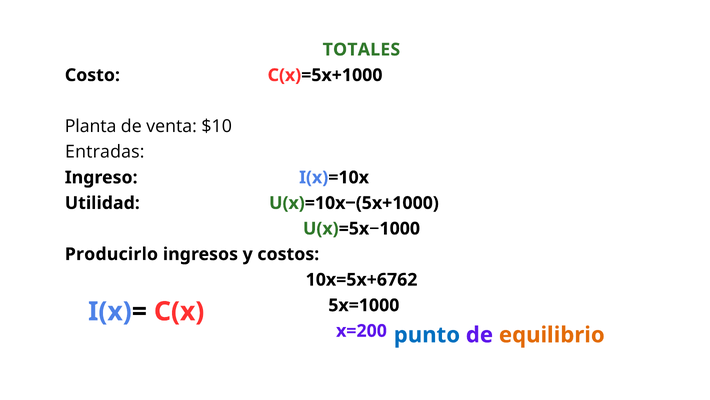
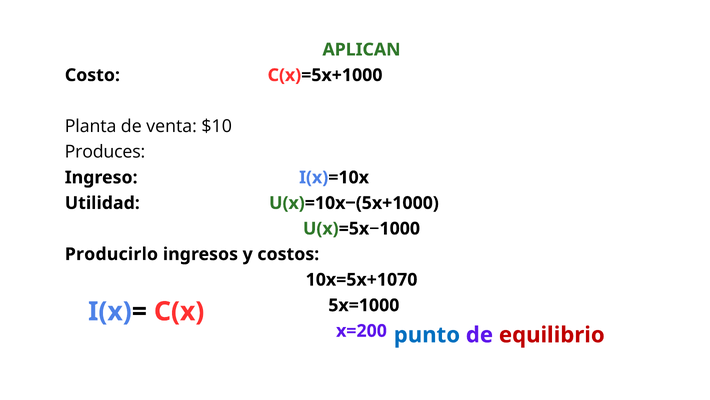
TOTALES: TOTALES -> APLICAN
Entradas: Entradas -> Produces
10x=5x+6762: 10x=5x+6762 -> 10x=5x+1070
equilibrio colour: orange -> red
